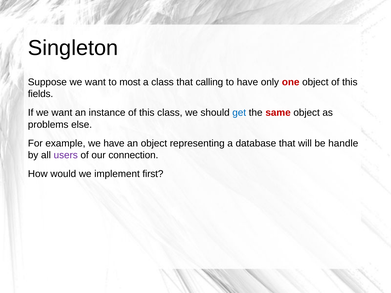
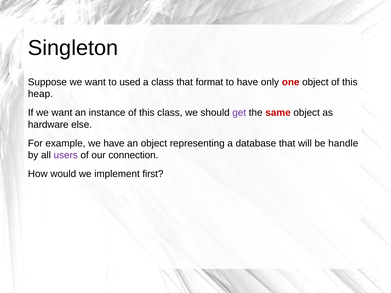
most: most -> used
calling: calling -> format
fields: fields -> heap
get colour: blue -> purple
problems: problems -> hardware
